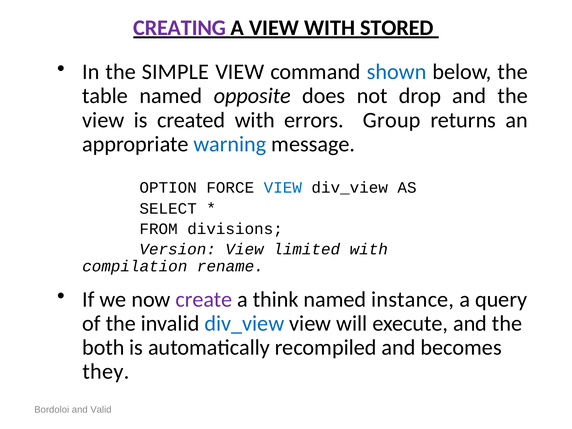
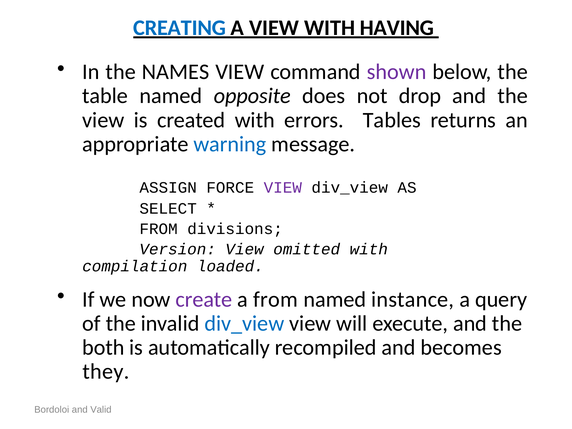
CREATING colour: purple -> blue
STORED: STORED -> HAVING
SIMPLE: SIMPLE -> NAMES
shown colour: blue -> purple
Group: Group -> Tables
OPTION: OPTION -> ASSIGN
VIEW at (283, 187) colour: blue -> purple
limited: limited -> omitted
rename: rename -> loaded
a think: think -> from
